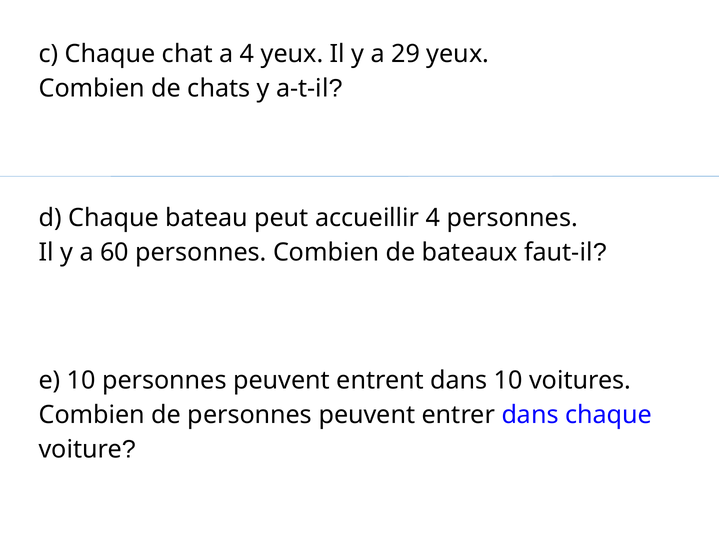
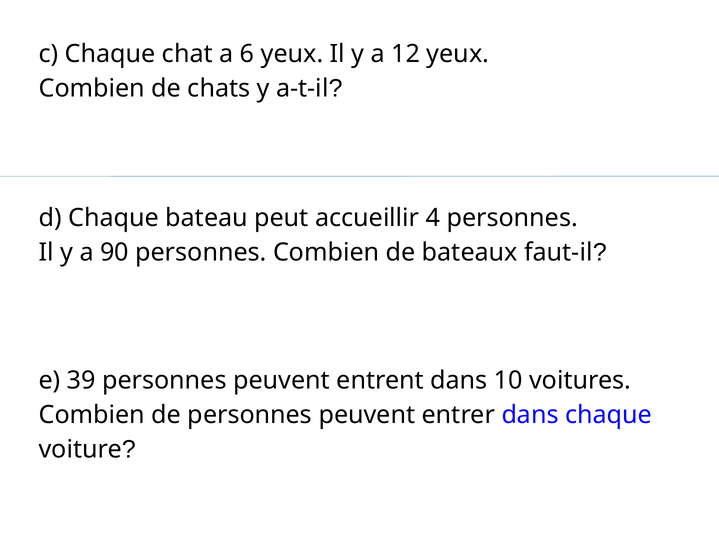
a 4: 4 -> 6
29: 29 -> 12
60: 60 -> 90
e 10: 10 -> 39
